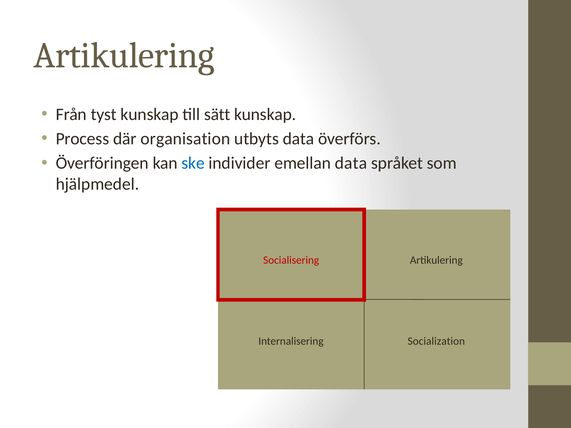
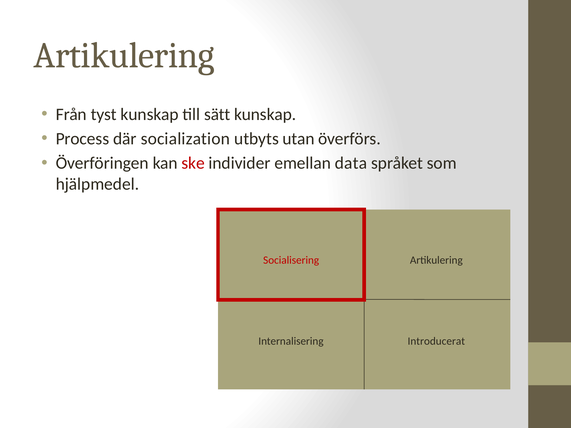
organisation: organisation -> socialization
utbyts data: data -> utan
ske colour: blue -> red
Socialization: Socialization -> Introducerat
